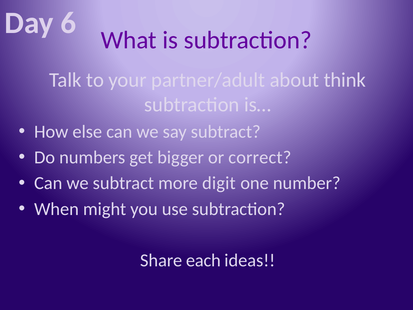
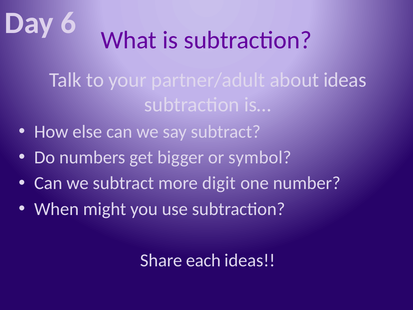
about think: think -> ideas
correct: correct -> symbol
